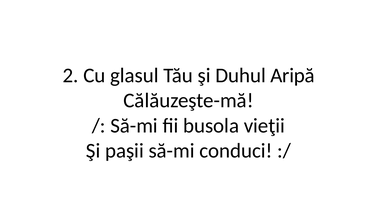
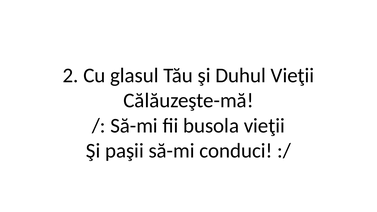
Duhul Aripă: Aripă -> Vieţii
